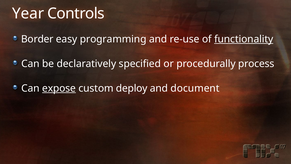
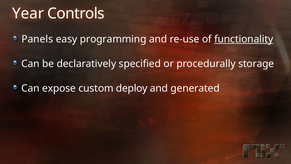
Border: Border -> Panels
process: process -> storage
expose underline: present -> none
document: document -> generated
